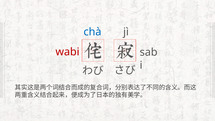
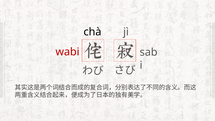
chà colour: blue -> black
